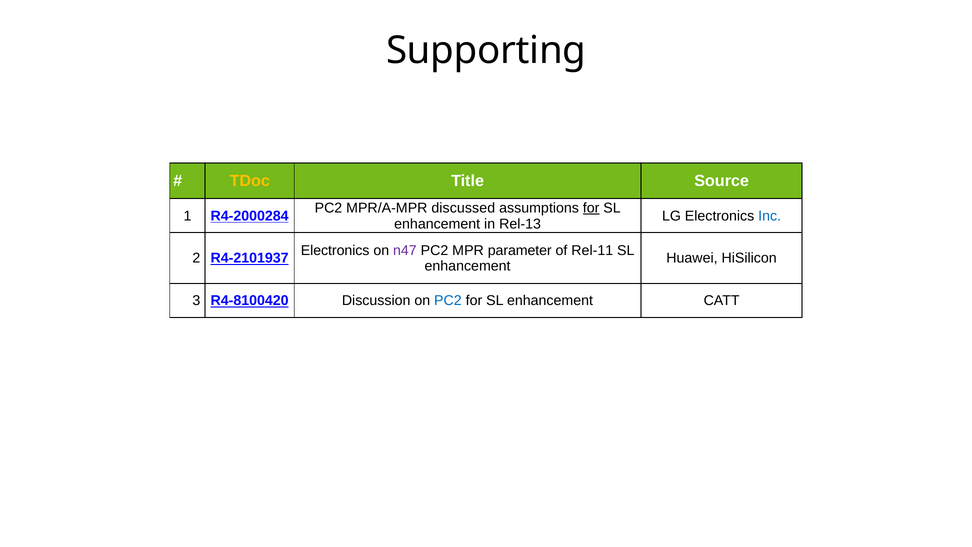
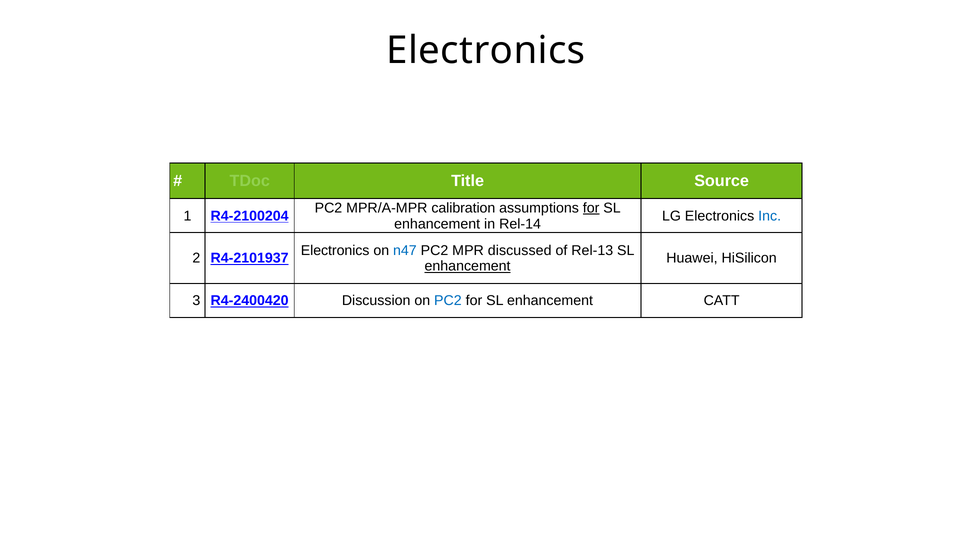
Supporting at (486, 50): Supporting -> Electronics
TDoc colour: yellow -> light green
discussed: discussed -> calibration
R4-2000284: R4-2000284 -> R4-2100204
Rel-13: Rel-13 -> Rel-14
n47 colour: purple -> blue
parameter: parameter -> discussed
Rel-11: Rel-11 -> Rel-13
enhancement at (468, 266) underline: none -> present
R4-8100420: R4-8100420 -> R4-2400420
